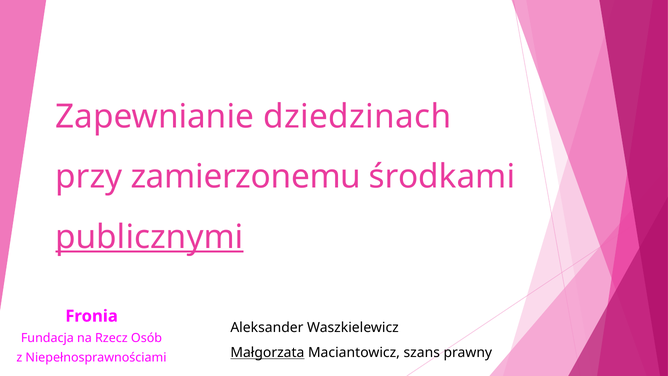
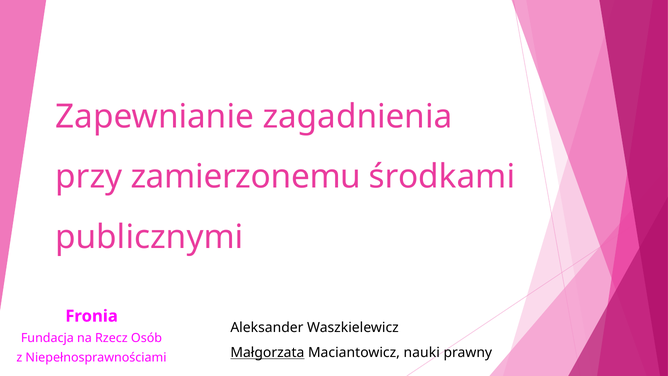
dziedzinach: dziedzinach -> zagadnienia
publicznymi underline: present -> none
szans: szans -> nauki
